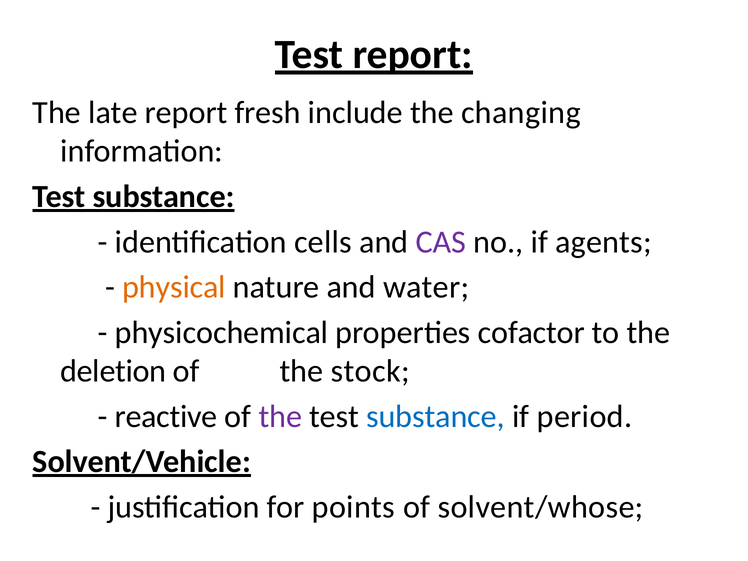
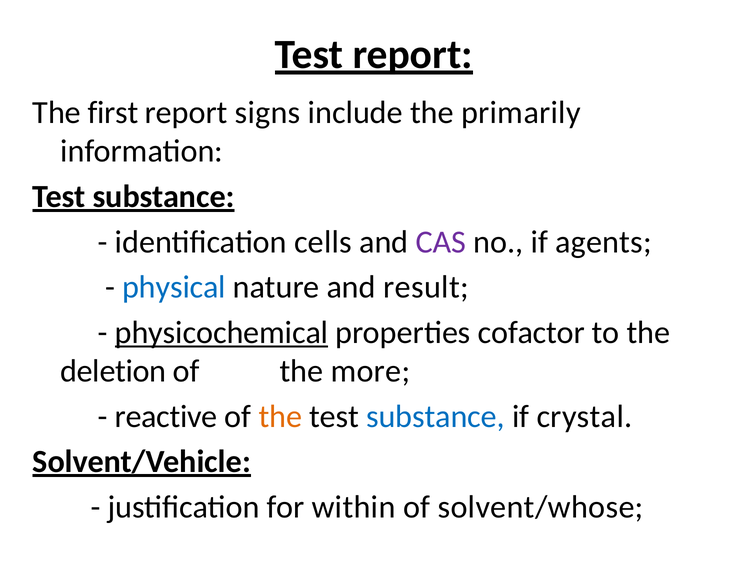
late: late -> first
fresh: fresh -> signs
changing: changing -> primarily
physical colour: orange -> blue
water: water -> result
physicochemical underline: none -> present
stock: stock -> more
the at (280, 417) colour: purple -> orange
period: period -> crystal
points: points -> within
